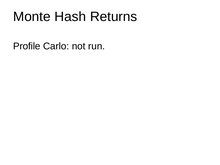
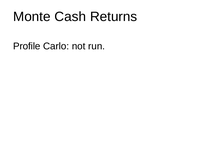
Hash: Hash -> Cash
